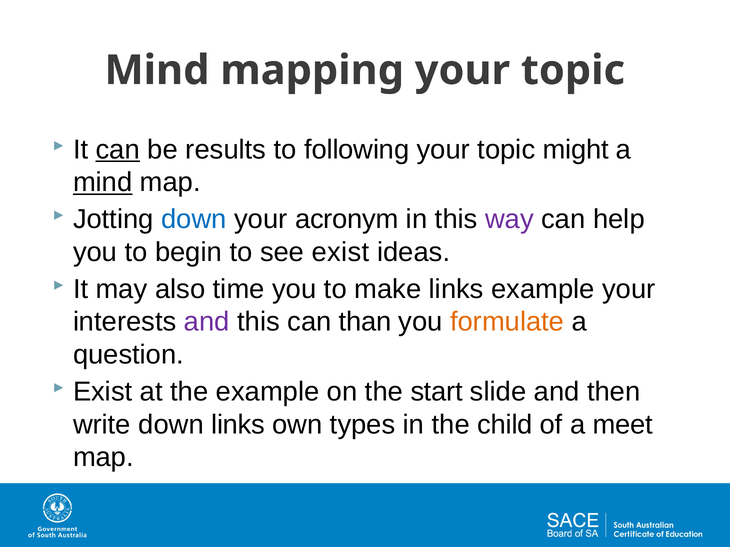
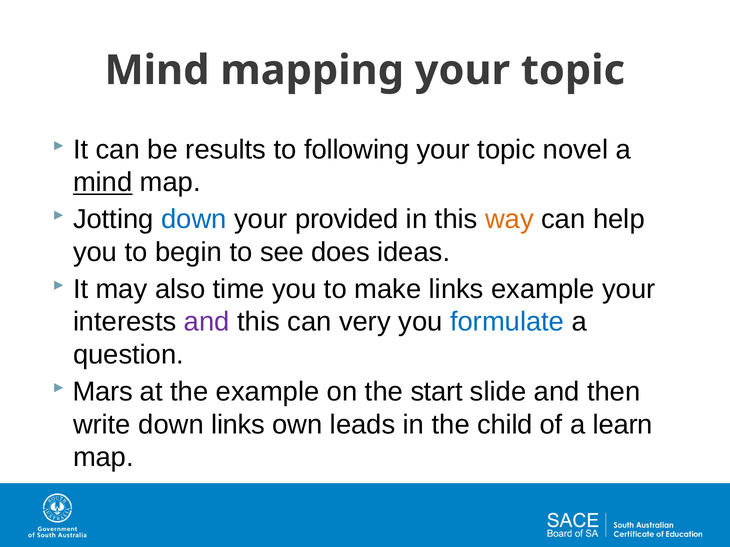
can at (118, 150) underline: present -> none
might: might -> novel
acronym: acronym -> provided
way colour: purple -> orange
see exist: exist -> does
than: than -> very
formulate colour: orange -> blue
Exist at (103, 392): Exist -> Mars
types: types -> leads
meet: meet -> learn
